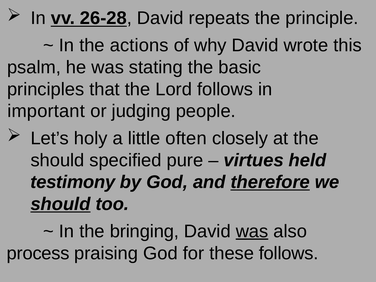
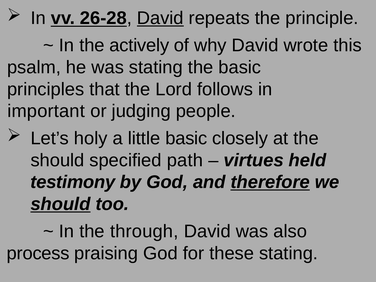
David at (160, 18) underline: none -> present
actions: actions -> actively
little often: often -> basic
pure: pure -> path
bringing: bringing -> through
was at (252, 231) underline: present -> none
these follows: follows -> stating
